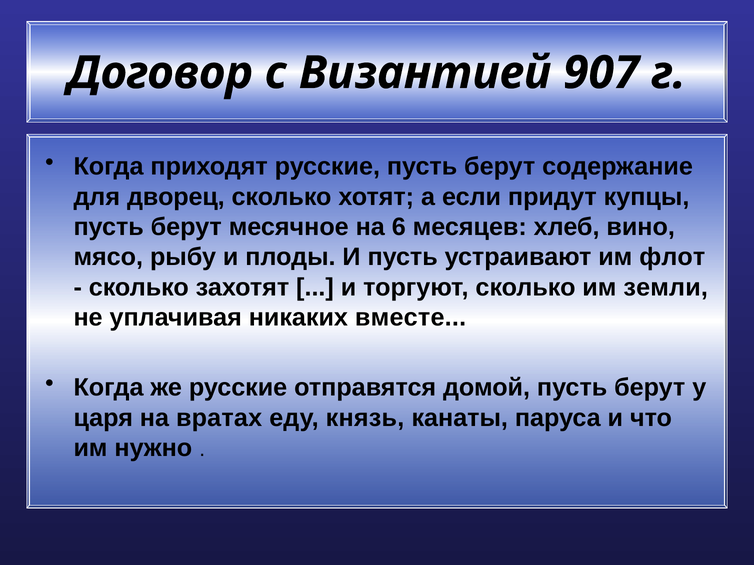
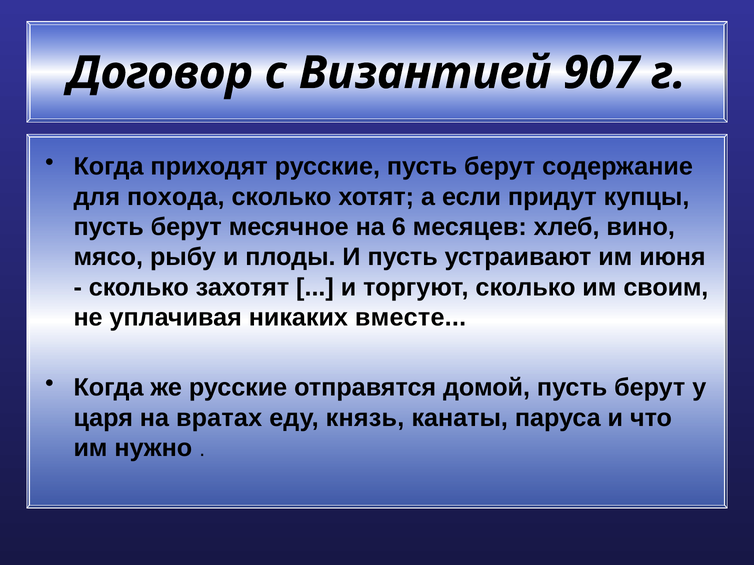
дворец: дворец -> похода
флот: флот -> июня
земли: земли -> своим
